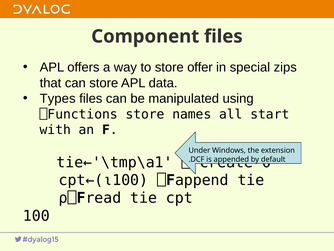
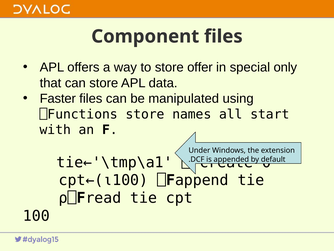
zips: zips -> only
Types: Types -> Faster
